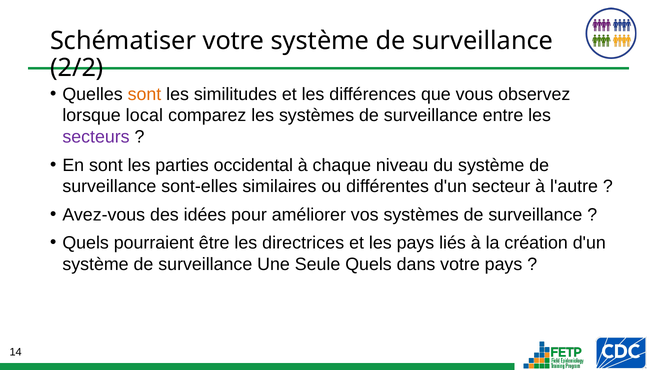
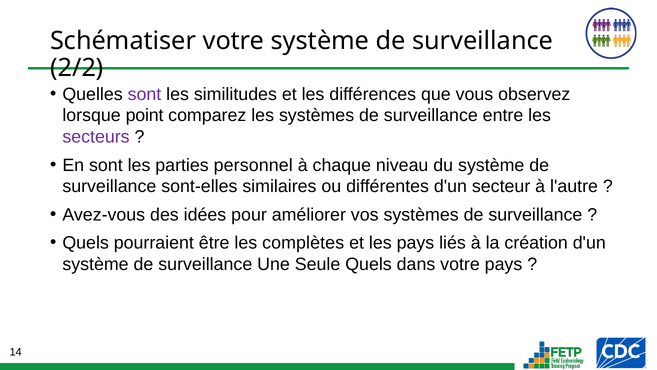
sont at (144, 94) colour: orange -> purple
local: local -> point
occidental: occidental -> personnel
directrices: directrices -> complètes
